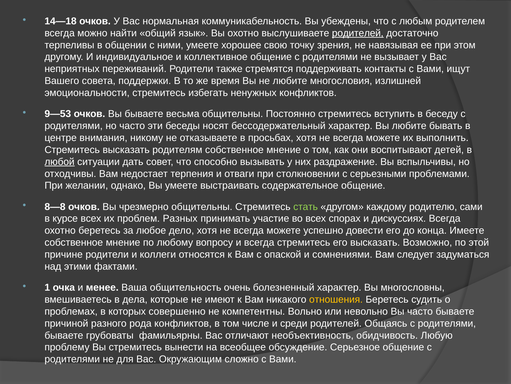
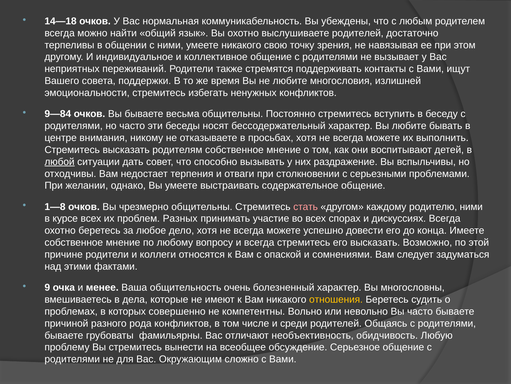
родителей at (358, 33) underline: present -> none
умеете хорошее: хорошее -> никакого
9—53: 9—53 -> 9—84
8—8: 8—8 -> 1—8
стать colour: light green -> pink
родителю сами: сами -> ними
1: 1 -> 9
